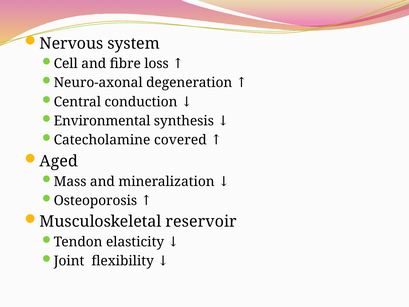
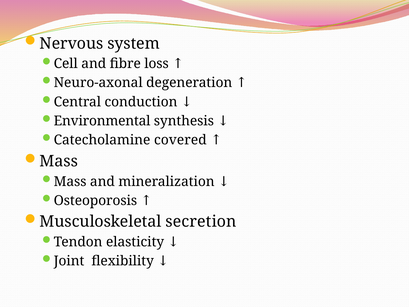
Aged at (59, 161): Aged -> Mass
reservoir: reservoir -> secretion
